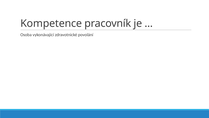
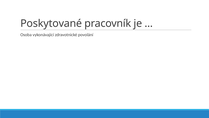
Kompetence: Kompetence -> Poskytované
